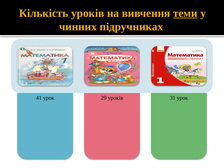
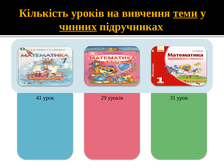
чинних underline: none -> present
